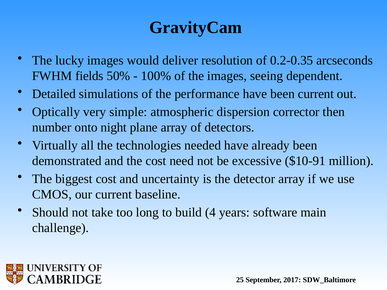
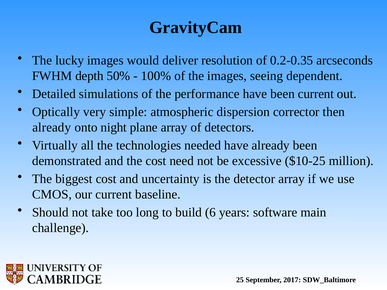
fields: fields -> depth
number at (52, 128): number -> already
$10-91: $10-91 -> $10-25
4: 4 -> 6
